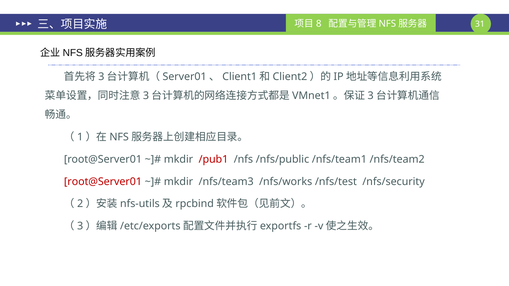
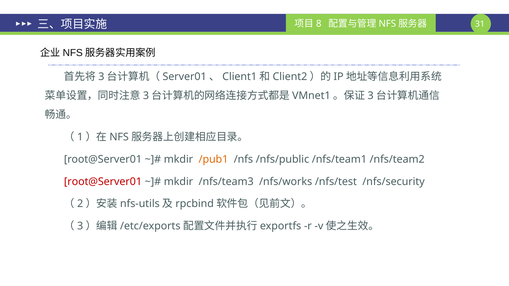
/pub1 colour: red -> orange
